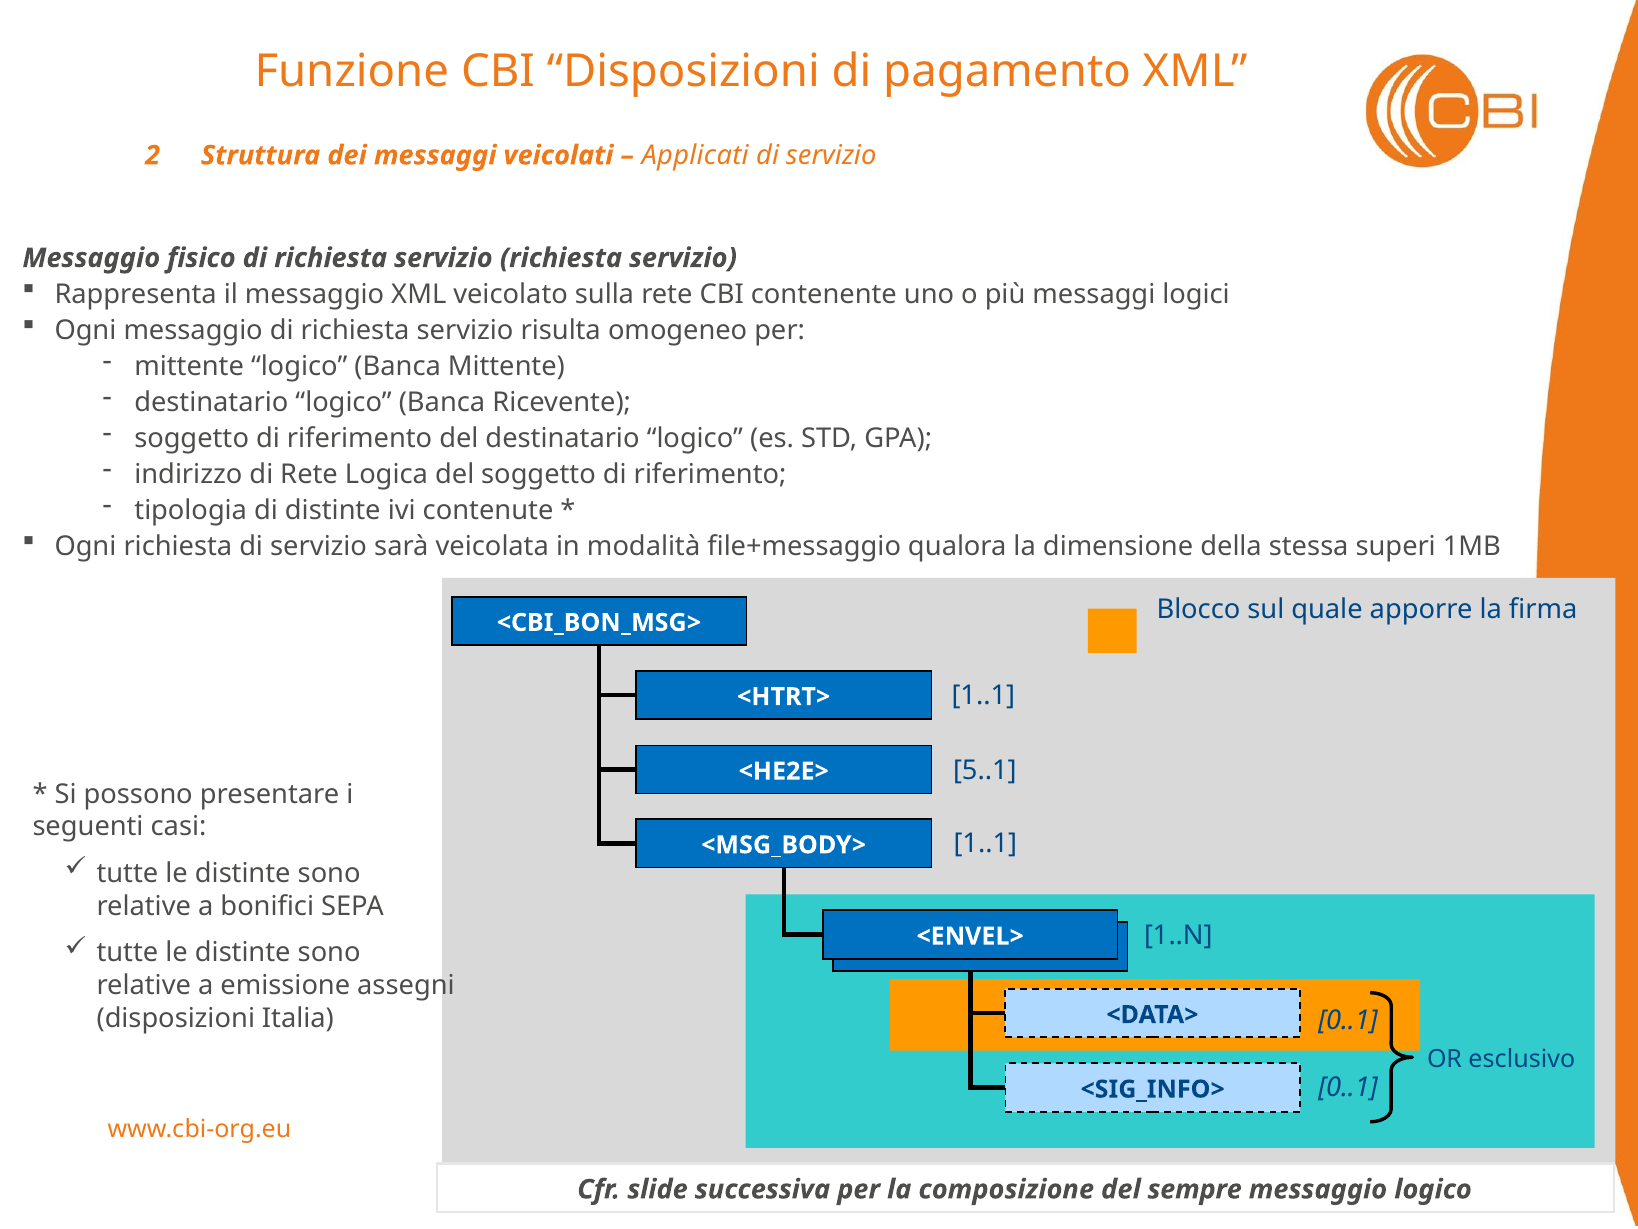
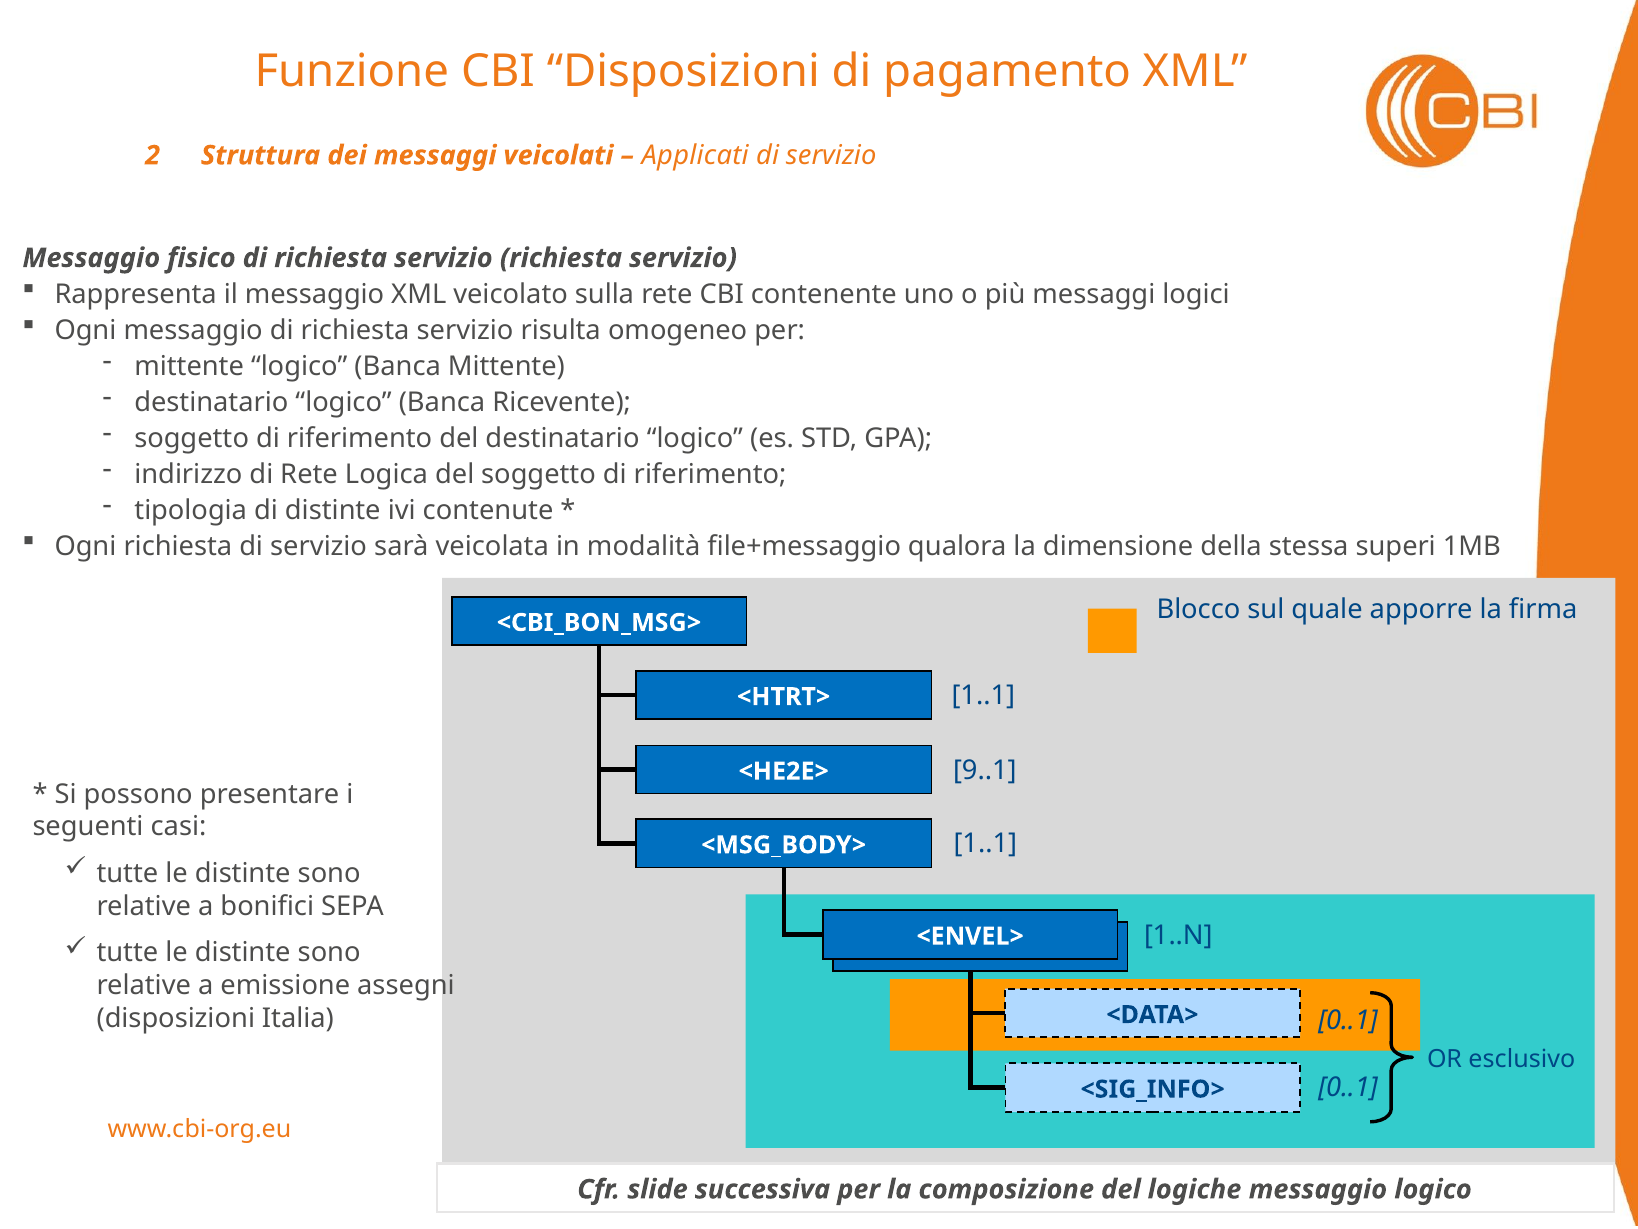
5..1: 5..1 -> 9..1
sempre: sempre -> logiche
